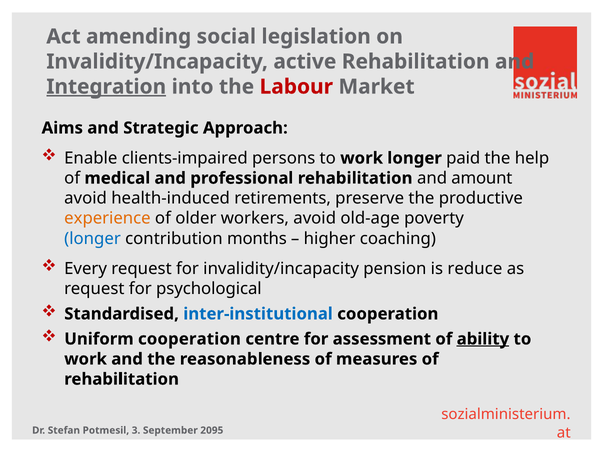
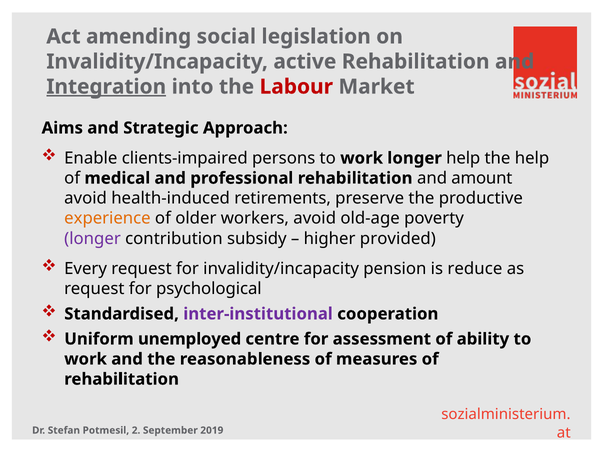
longer paid: paid -> help
longer at (93, 239) colour: blue -> purple
months: months -> subsidy
coaching: coaching -> provided
inter-institutional colour: blue -> purple
Uniform cooperation: cooperation -> unemployed
ability underline: present -> none
3: 3 -> 2
2095: 2095 -> 2019
